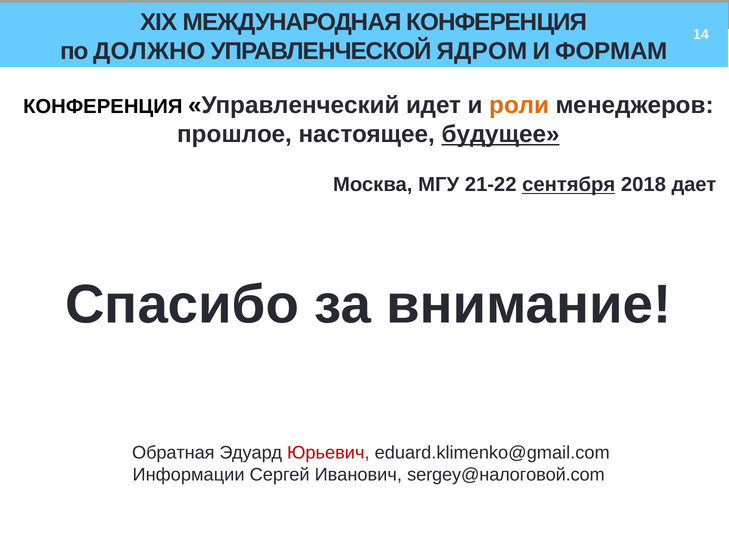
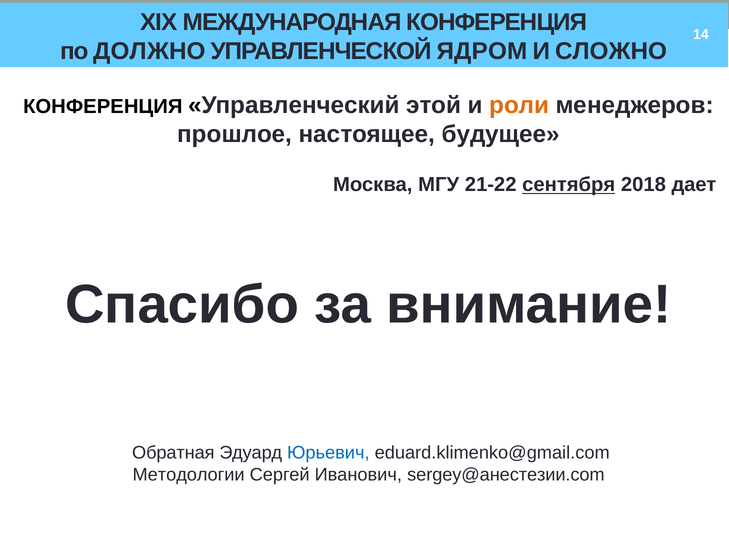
ФОРМАМ: ФОРМАМ -> СЛОЖНО
идет: идет -> этой
будущее underline: present -> none
Юрьевич colour: red -> blue
Информации: Информации -> Методологии
sergey@налоговой.com: sergey@налоговой.com -> sergey@анестезии.com
